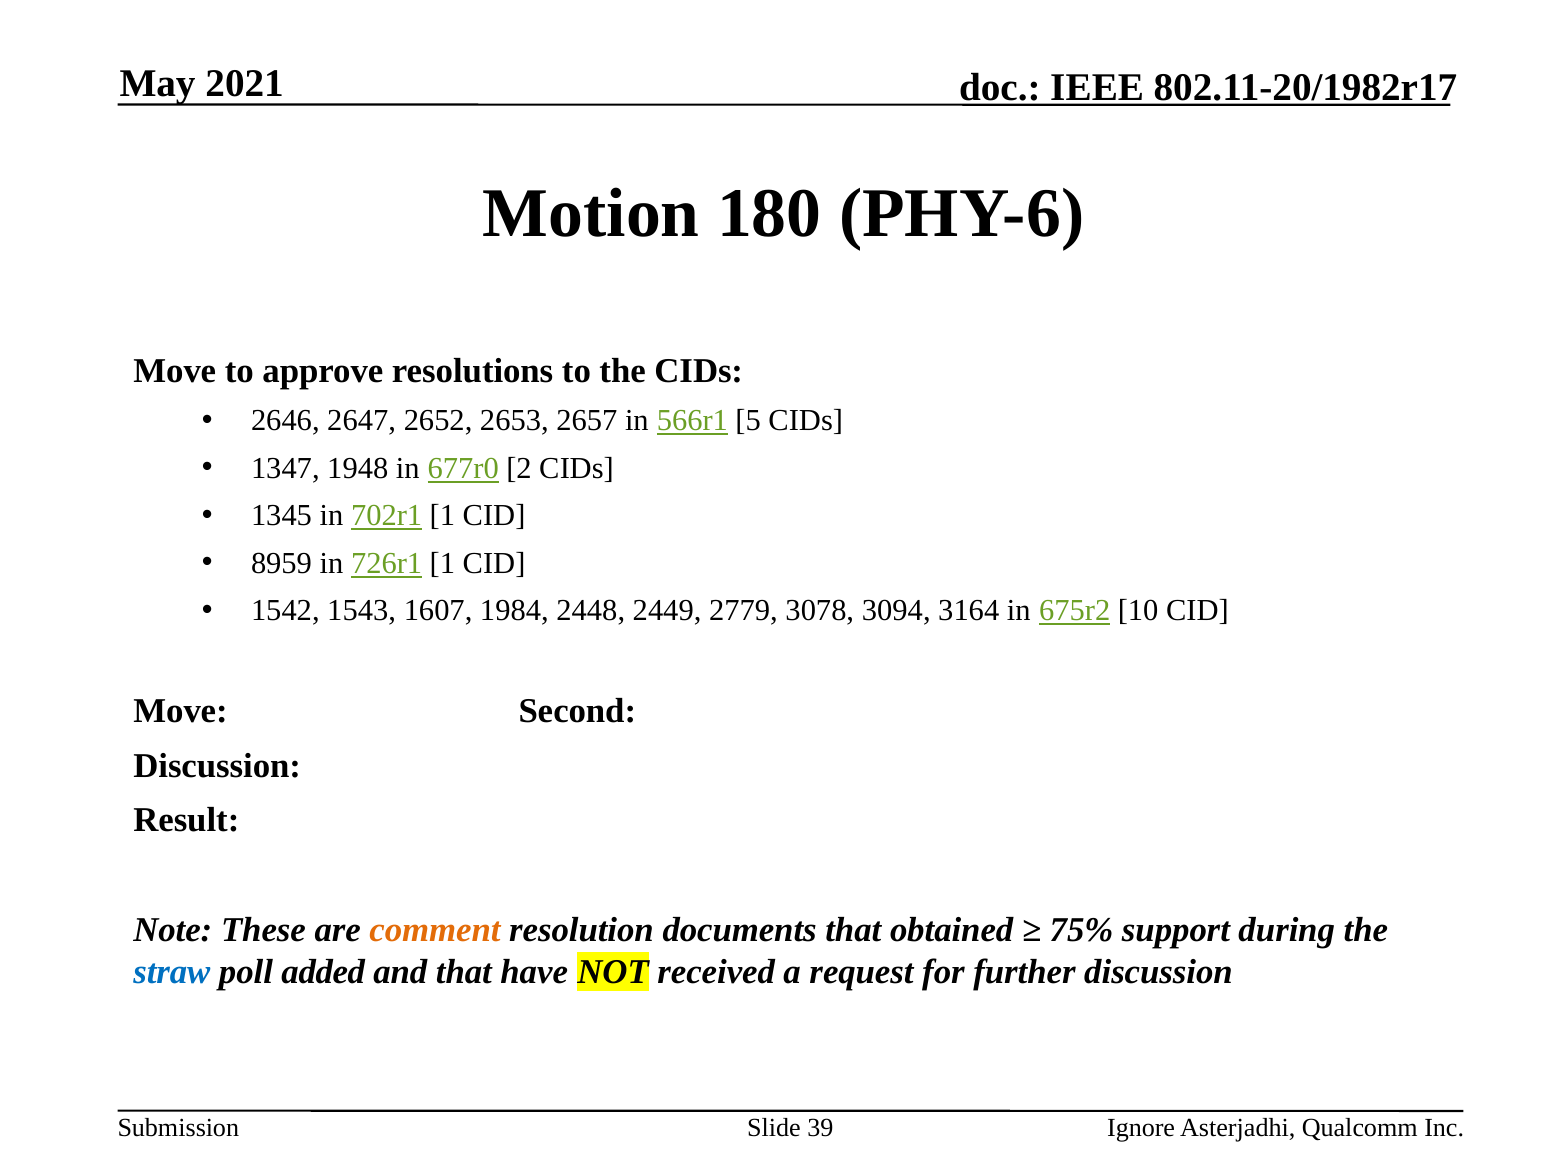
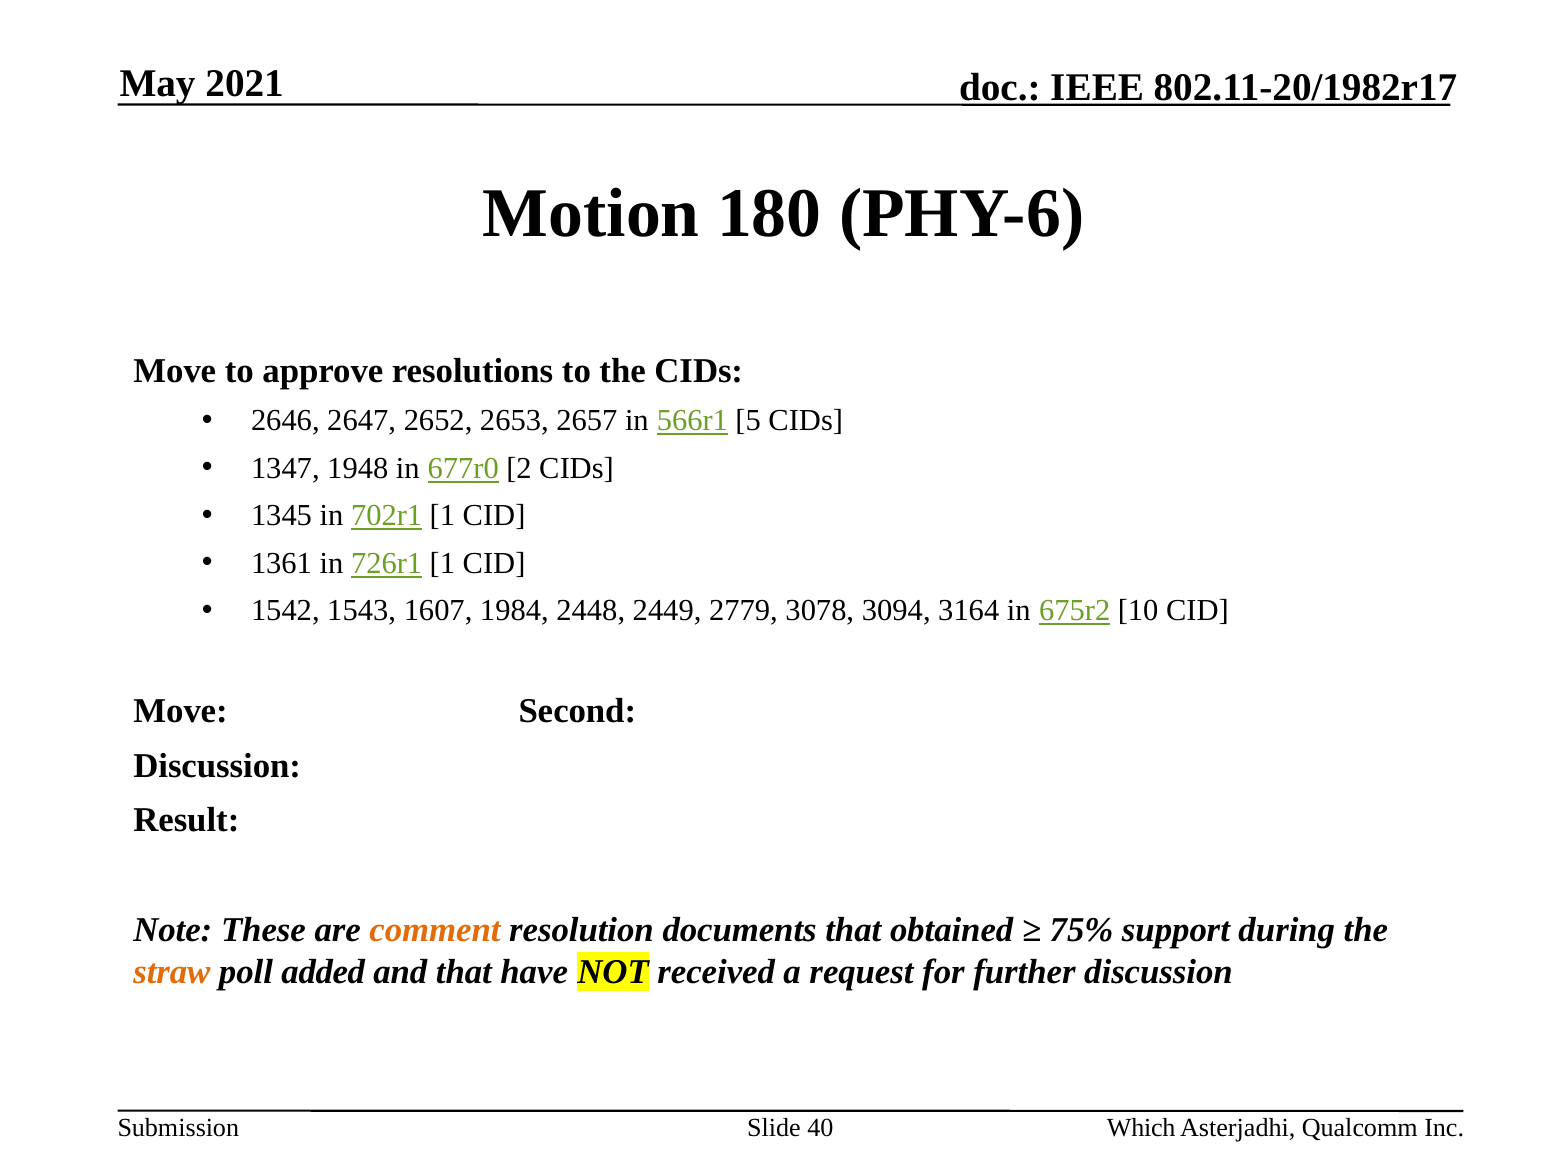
8959: 8959 -> 1361
straw colour: blue -> orange
39: 39 -> 40
Ignore: Ignore -> Which
